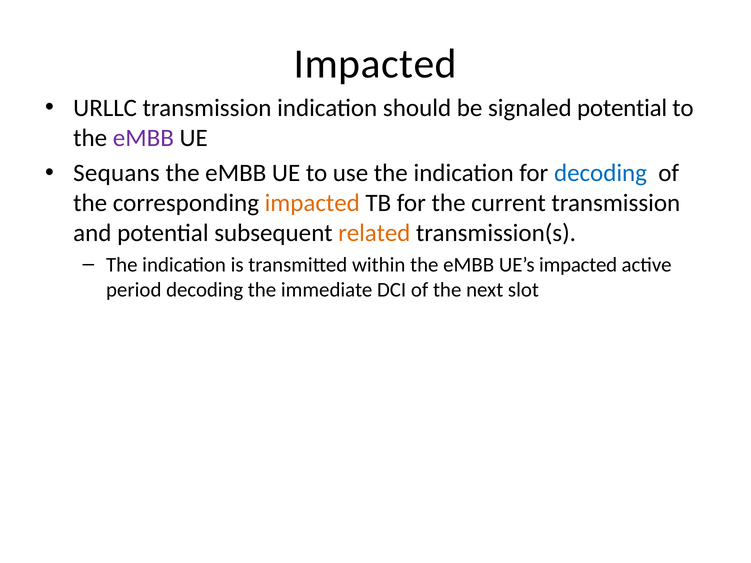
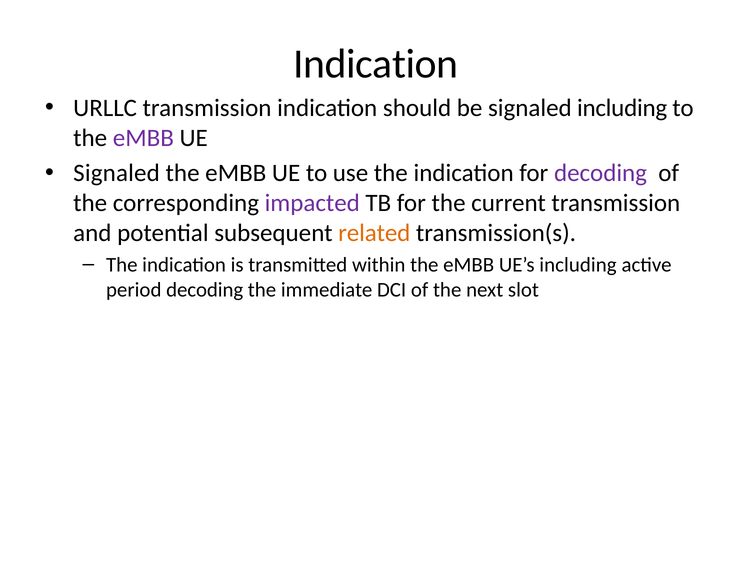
Impacted at (375, 64): Impacted -> Indication
signaled potential: potential -> including
Sequans at (117, 173): Sequans -> Signaled
decoding at (600, 173) colour: blue -> purple
impacted at (312, 203) colour: orange -> purple
UE’s impacted: impacted -> including
